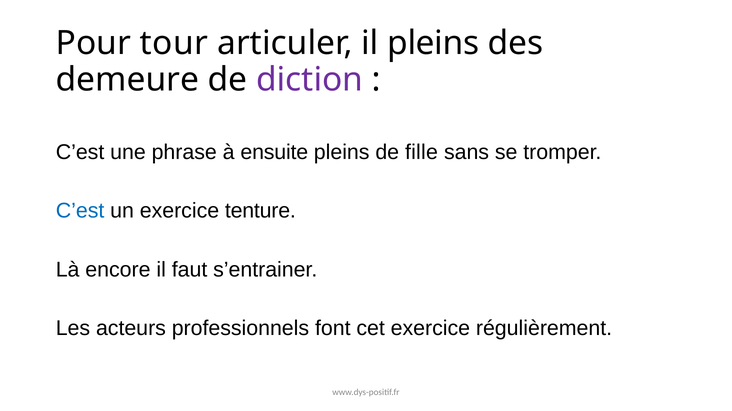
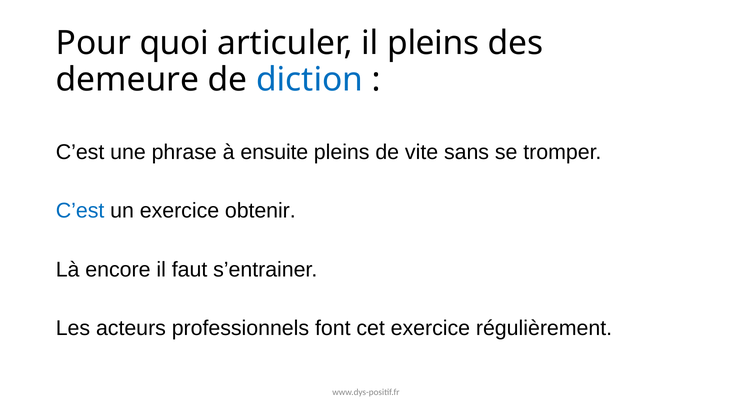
tour: tour -> quoi
diction colour: purple -> blue
fille: fille -> vite
tenture: tenture -> obtenir
